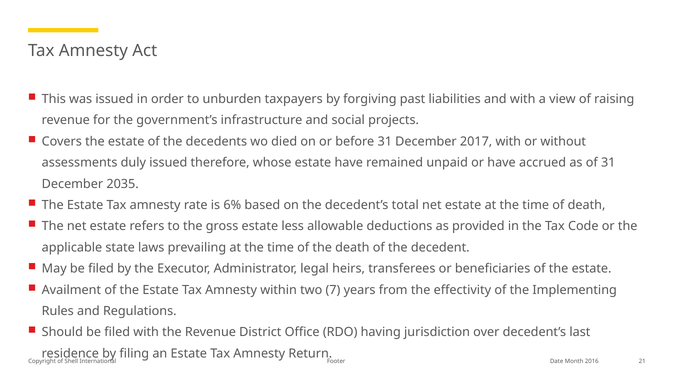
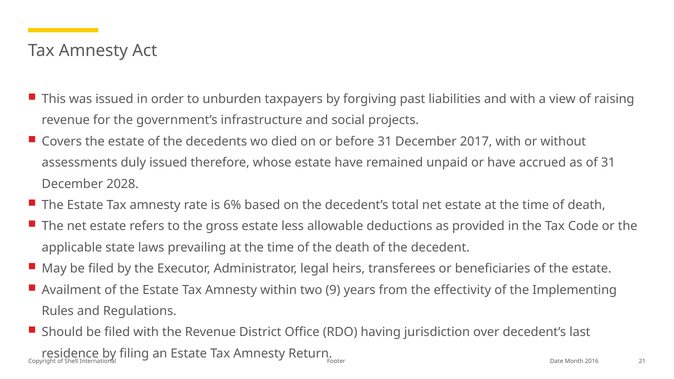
2035: 2035 -> 2028
7: 7 -> 9
